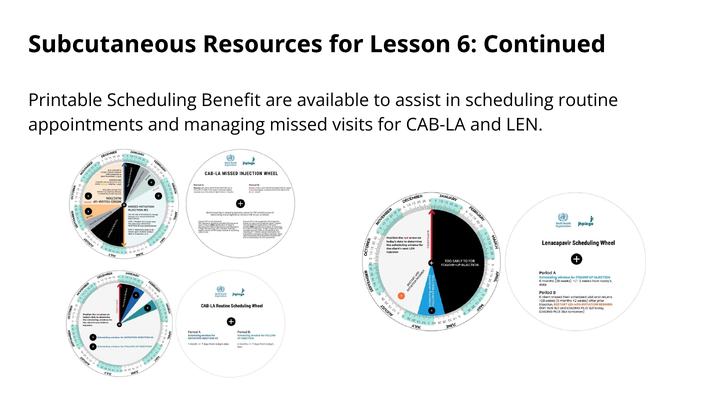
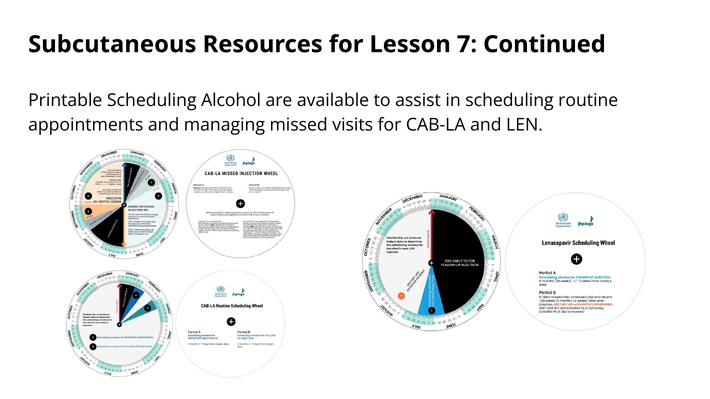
6: 6 -> 7
Benefit: Benefit -> Alcohol
